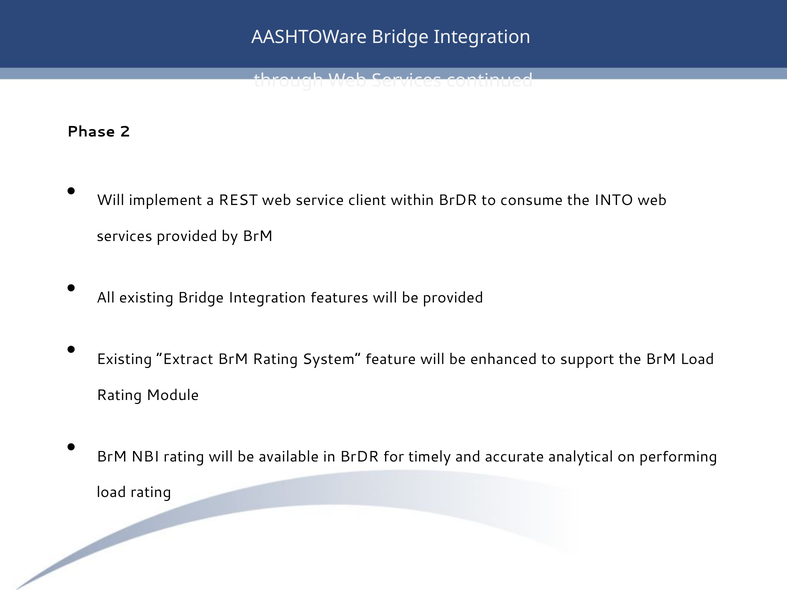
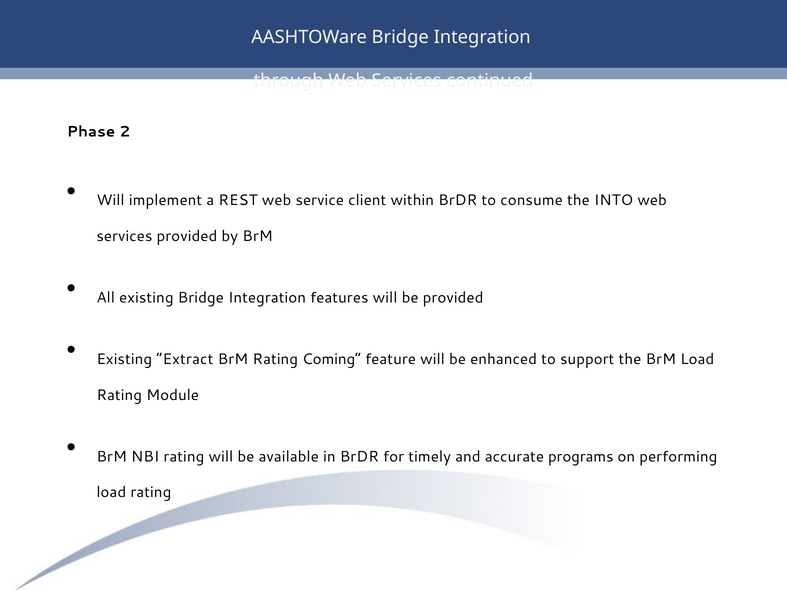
System: System -> Coming
analytical: analytical -> programs
